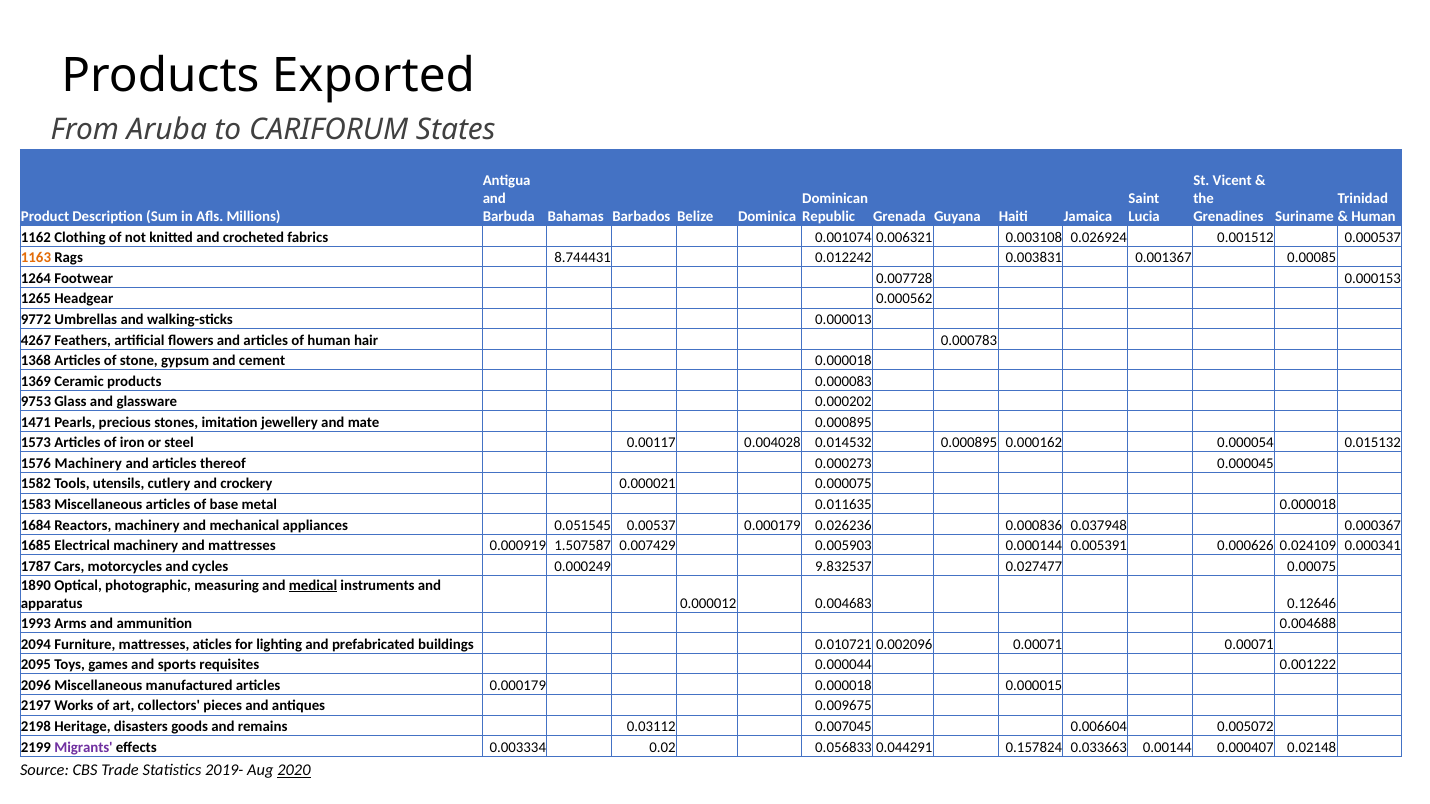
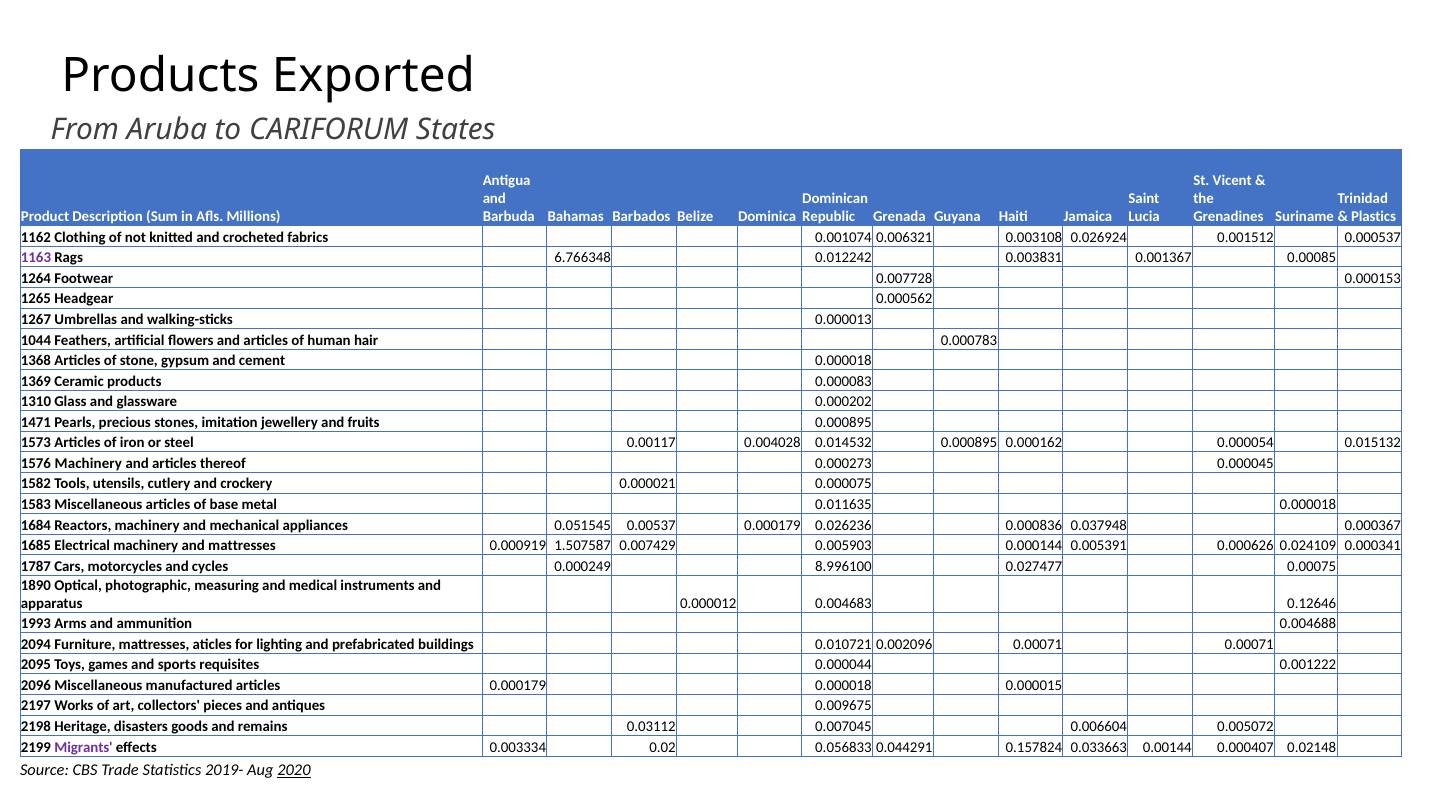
Human at (1374, 217): Human -> Plastics
1163 colour: orange -> purple
8.744431: 8.744431 -> 6.766348
9772: 9772 -> 1267
4267: 4267 -> 1044
9753: 9753 -> 1310
mate: mate -> fruits
9.832537: 9.832537 -> 8.996100
medical underline: present -> none
